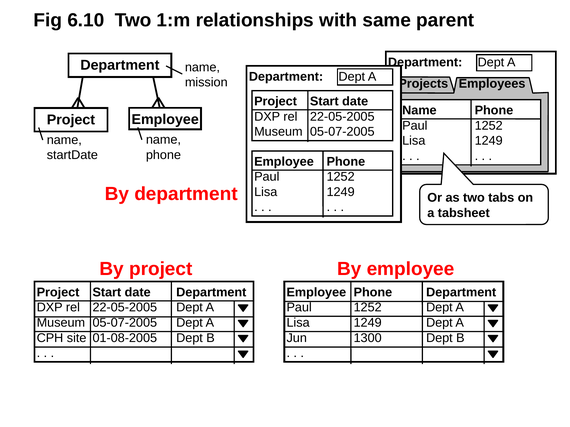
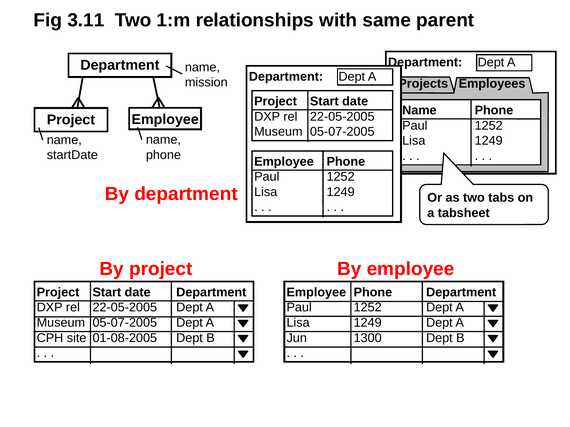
6.10: 6.10 -> 3.11
